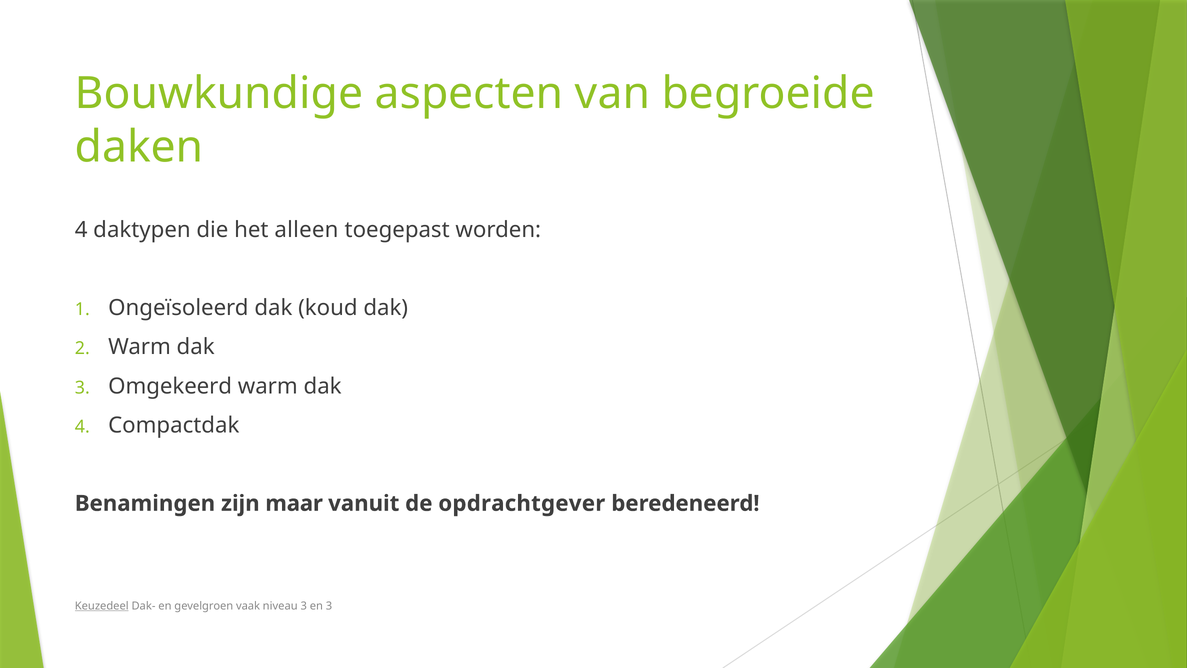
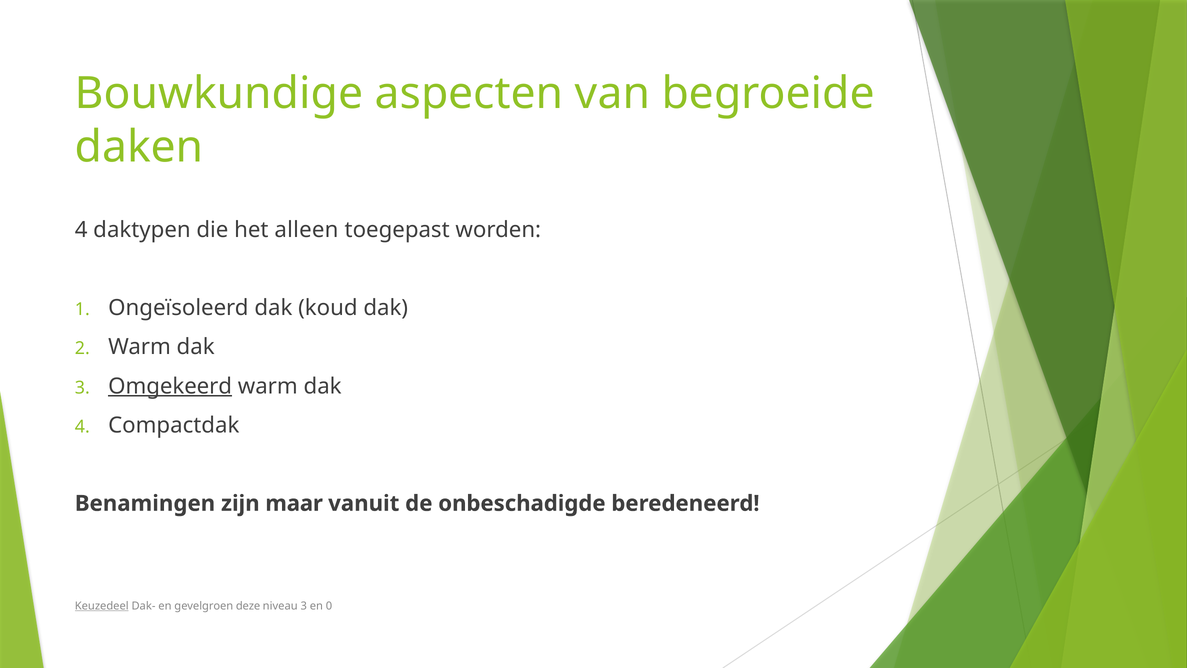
Omgekeerd underline: none -> present
opdrachtgever: opdrachtgever -> onbeschadigde
vaak: vaak -> deze
en 3: 3 -> 0
